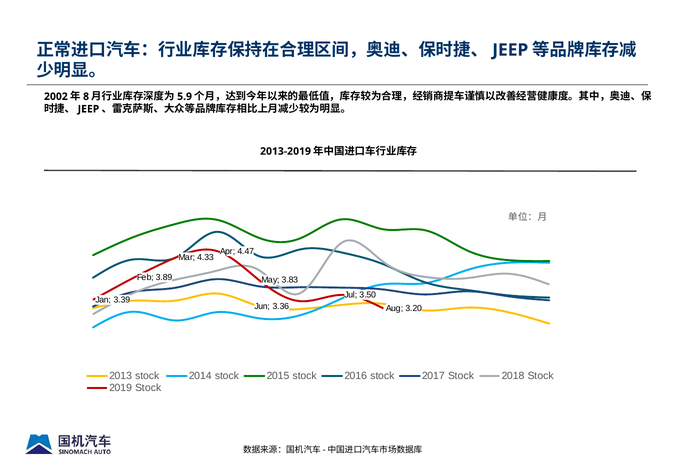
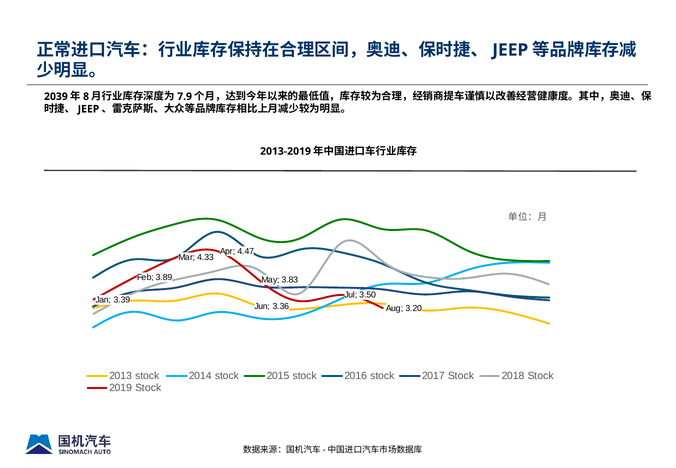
2002: 2002 -> 2039
5.9: 5.9 -> 7.9
